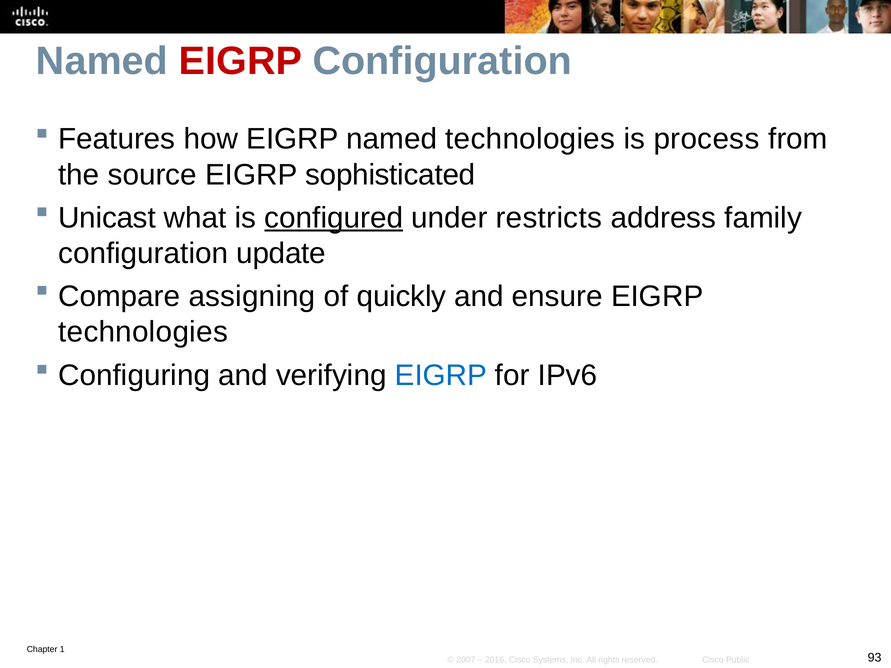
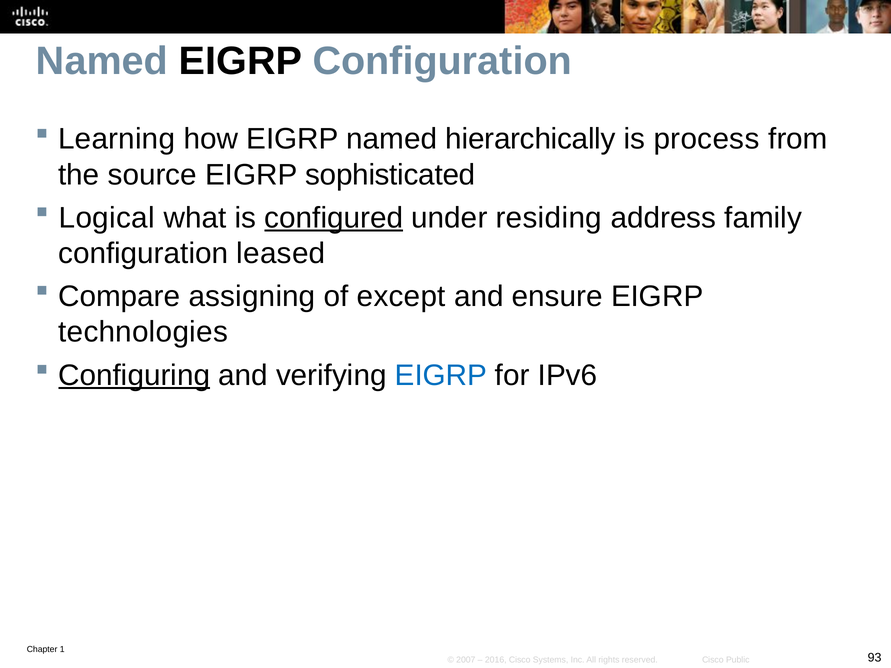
EIGRP at (241, 61) colour: red -> black
Features: Features -> Learning
named technologies: technologies -> hierarchically
Unicast: Unicast -> Logical
restricts: restricts -> residing
update: update -> leased
quickly: quickly -> except
Configuring underline: none -> present
